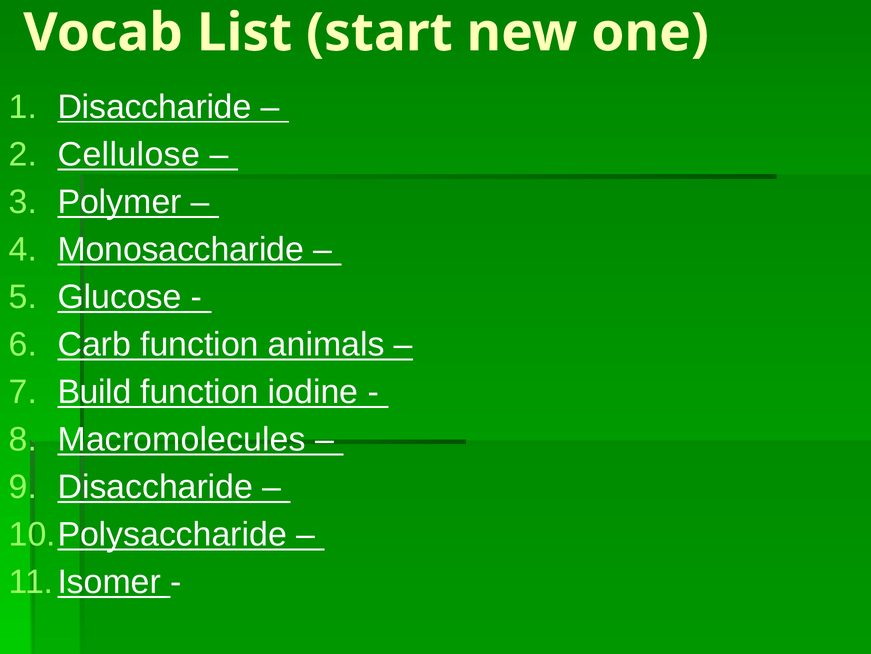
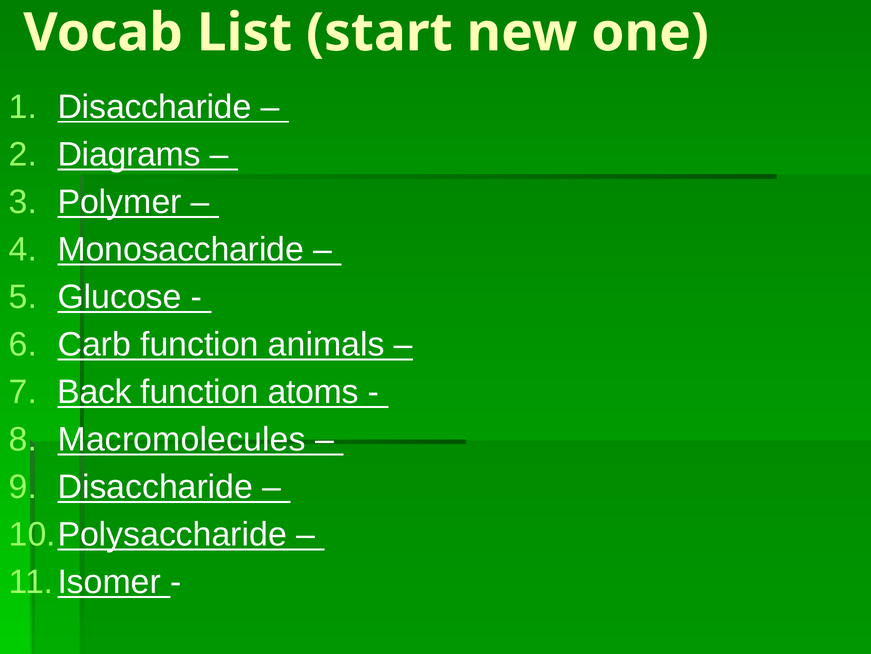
Cellulose: Cellulose -> Diagrams
Build: Build -> Back
iodine: iodine -> atoms
